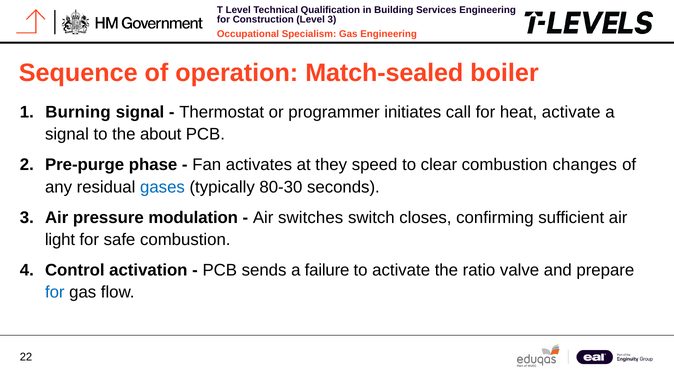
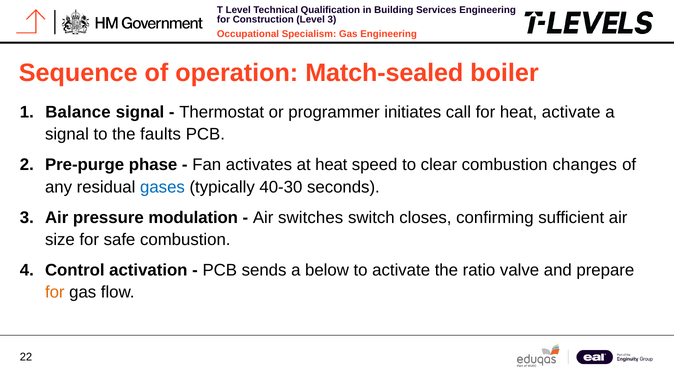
Burning: Burning -> Balance
about: about -> faults
at they: they -> heat
80-30: 80-30 -> 40-30
light: light -> size
failure: failure -> below
for at (55, 292) colour: blue -> orange
